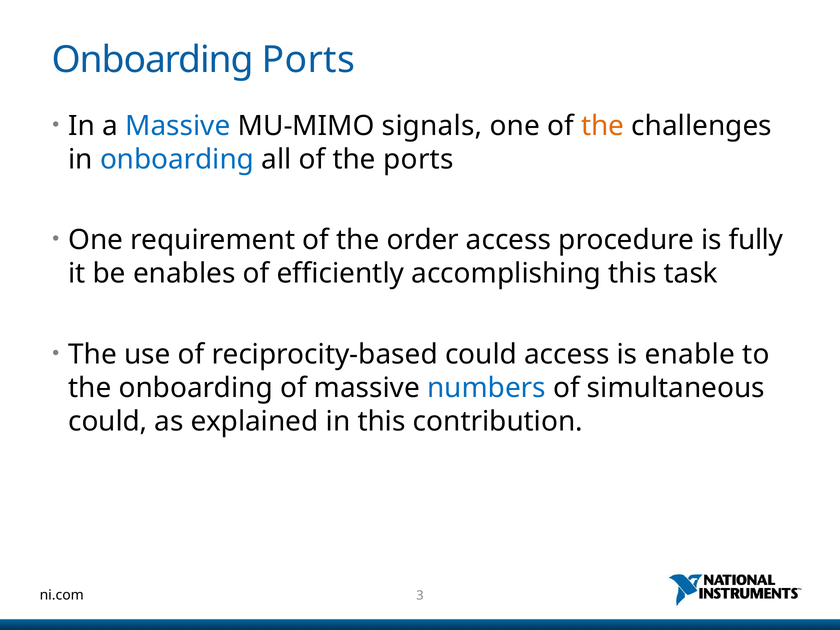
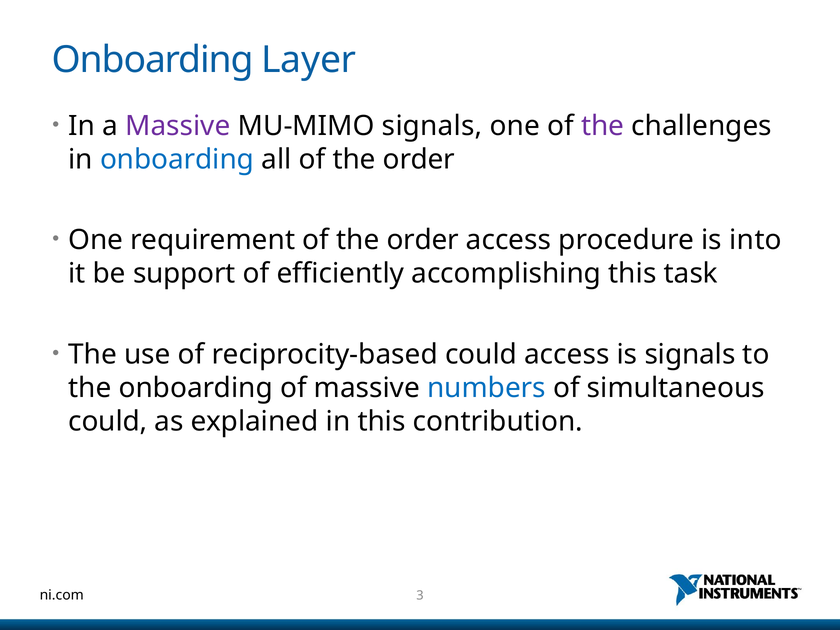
Onboarding Ports: Ports -> Layer
Massive at (178, 126) colour: blue -> purple
the at (603, 126) colour: orange -> purple
all of the ports: ports -> order
fully: fully -> into
enables: enables -> support
is enable: enable -> signals
